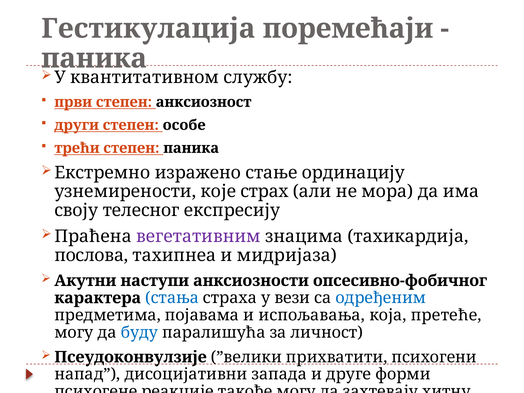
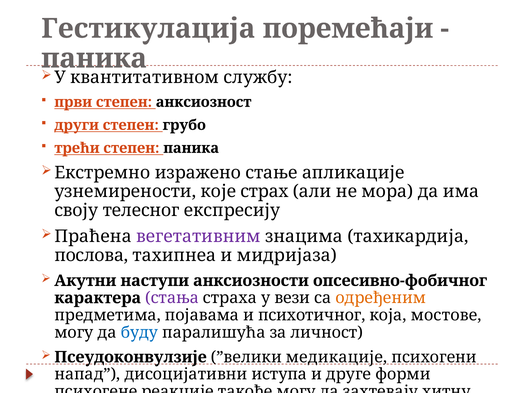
особе: особе -> грубо
ординацију: ординацију -> апликације
стања colour: blue -> purple
одређеним colour: blue -> orange
испољавања: испољавања -> психотичног
претеће: претеће -> мостове
прихватити: прихватити -> медикације
запада: запада -> иступа
